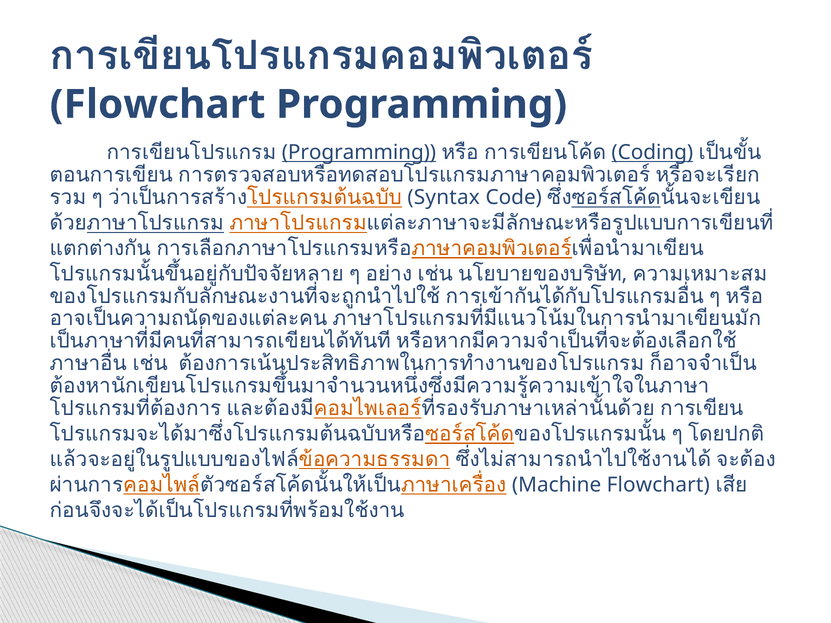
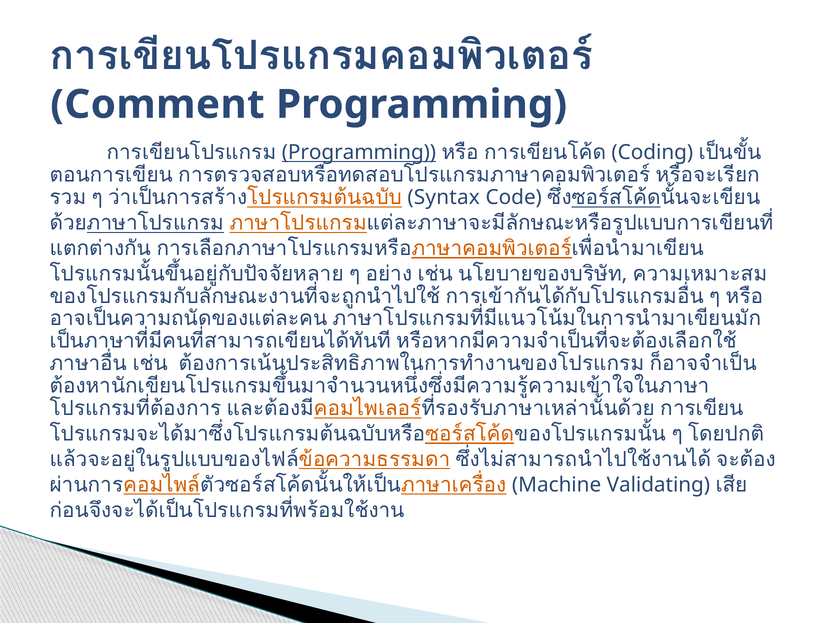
Flowchart at (158, 105): Flowchart -> Comment
Coding underline: present -> none
Machine Flowchart: Flowchart -> Validating
